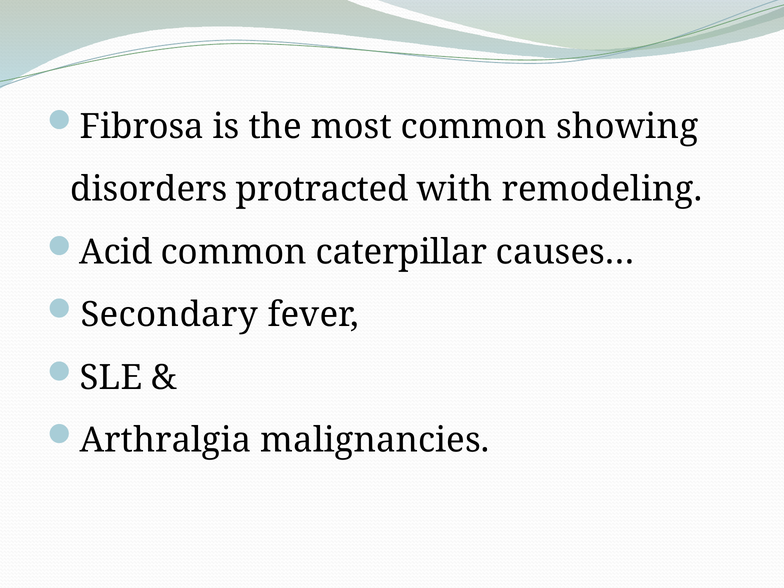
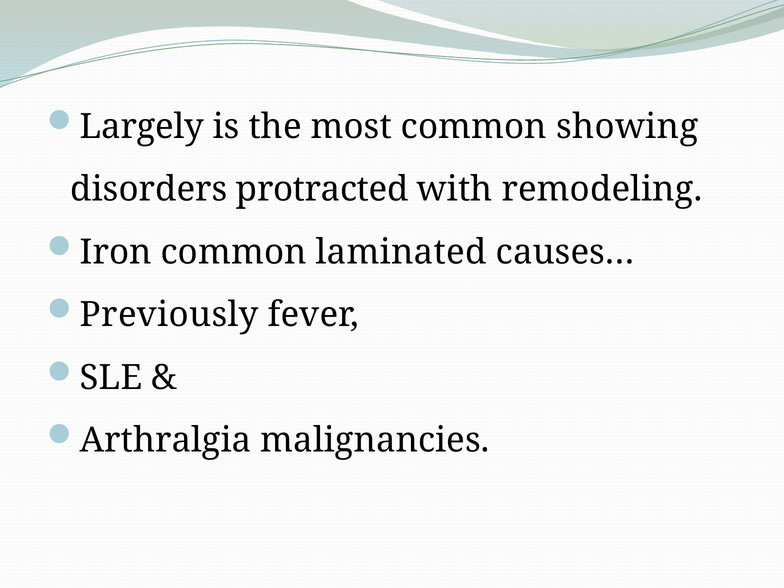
Fibrosa: Fibrosa -> Largely
Acid: Acid -> Iron
caterpillar: caterpillar -> laminated
Secondary: Secondary -> Previously
